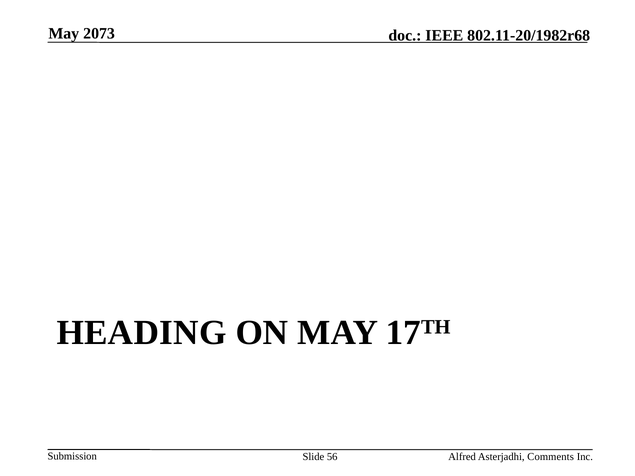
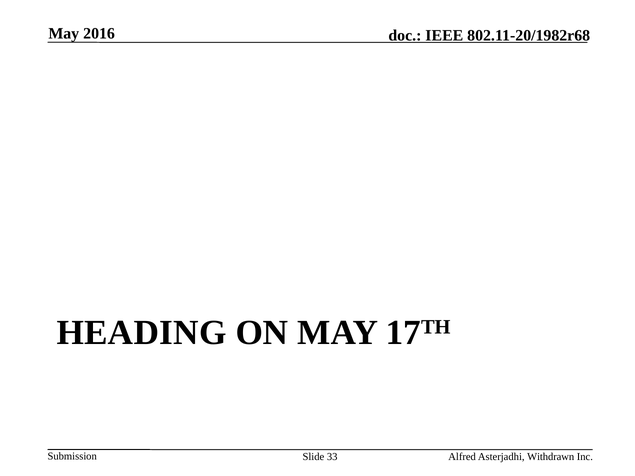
2073: 2073 -> 2016
56: 56 -> 33
Comments: Comments -> Withdrawn
